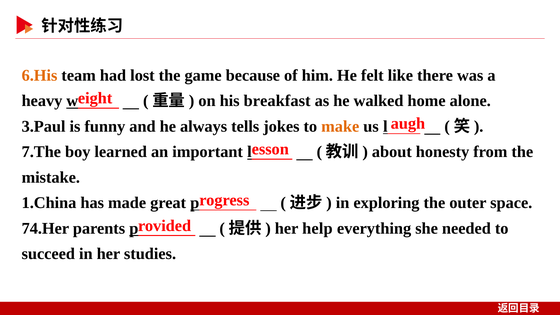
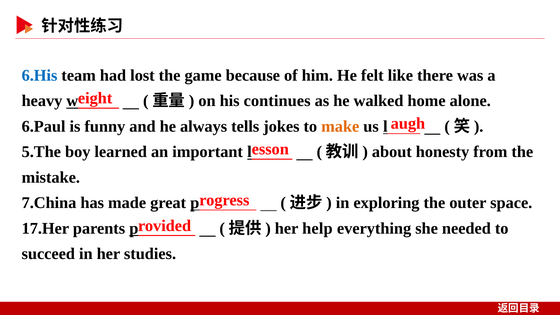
6.His colour: orange -> blue
breakfast: breakfast -> continues
3.Paul: 3.Paul -> 6.Paul
7.The: 7.The -> 5.The
1.China: 1.China -> 7.China
74.Her: 74.Her -> 17.Her
